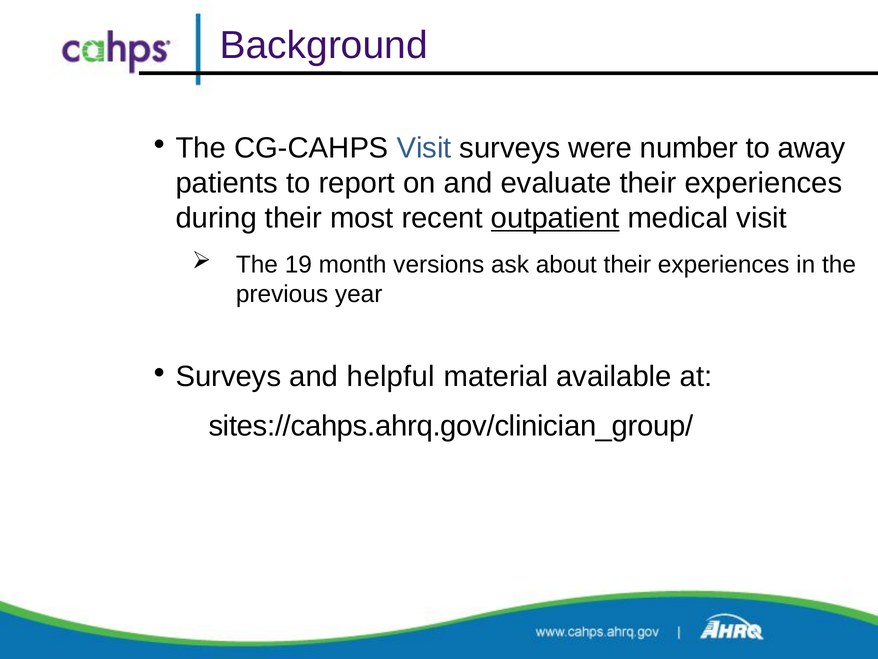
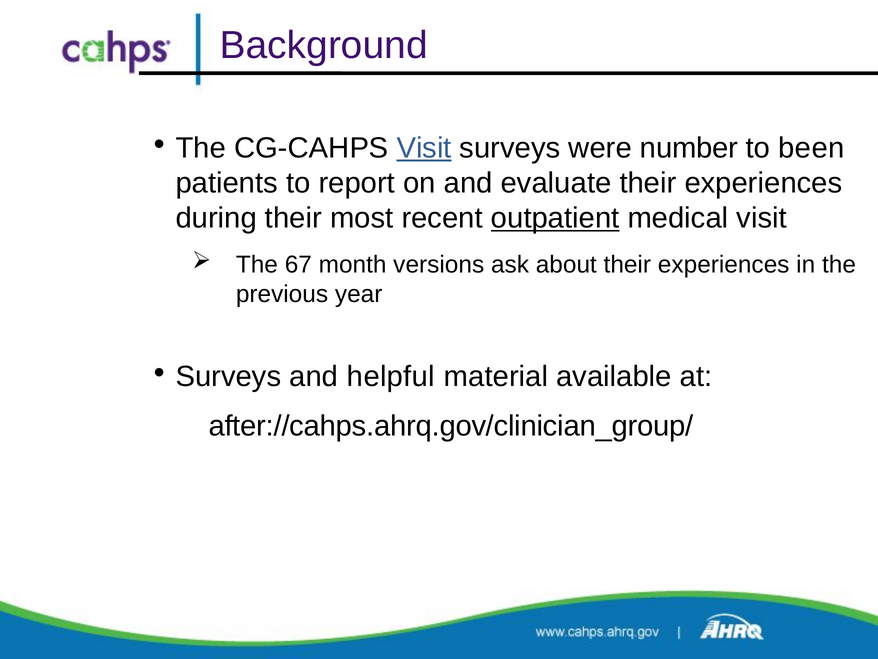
Visit at (424, 148) underline: none -> present
away: away -> been
19: 19 -> 67
sites://cahps.ahrq.gov/clinician_group/: sites://cahps.ahrq.gov/clinician_group/ -> after://cahps.ahrq.gov/clinician_group/
